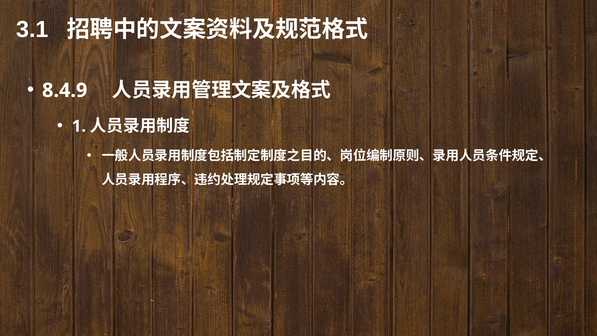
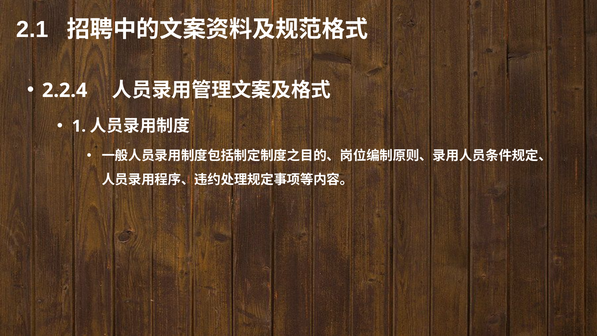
3.1: 3.1 -> 2.1
8.4.9: 8.4.9 -> 2.2.4
